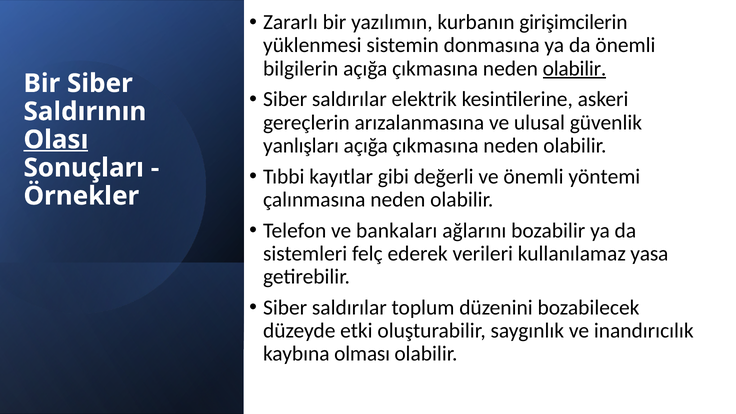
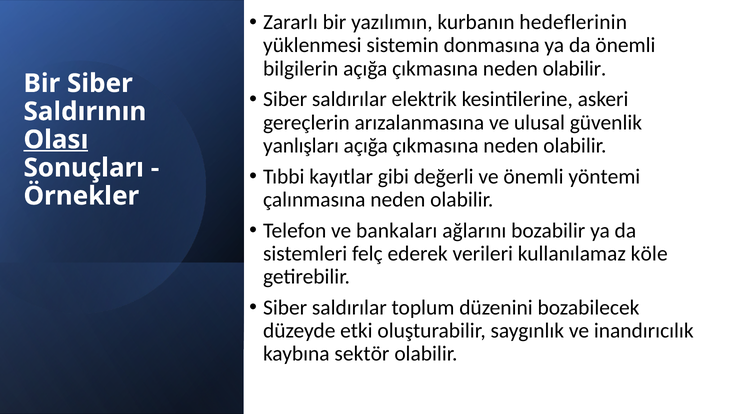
girişimcilerin: girişimcilerin -> hedeflerinin
olabilir at (575, 69) underline: present -> none
yasa: yasa -> köle
olması: olması -> sektör
